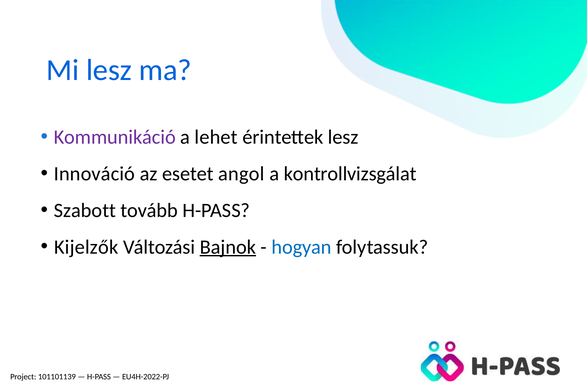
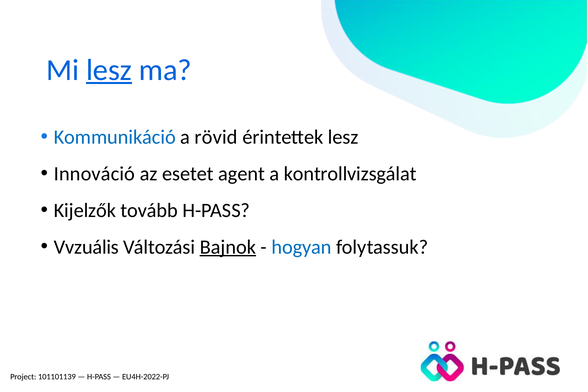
lesz at (109, 70) underline: none -> present
Kommunikáció colour: purple -> blue
lehet: lehet -> rövid
angol: angol -> agent
Szabott: Szabott -> Kijelzők
Kijelzők: Kijelzők -> Vvzuális
